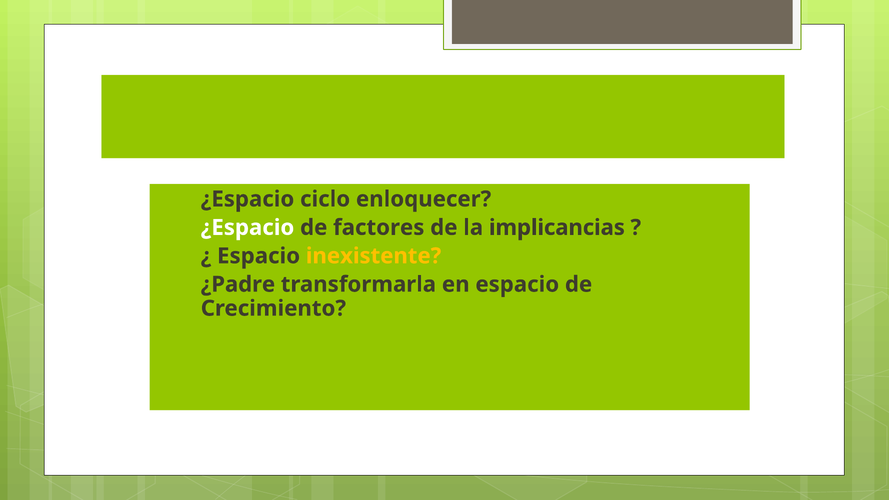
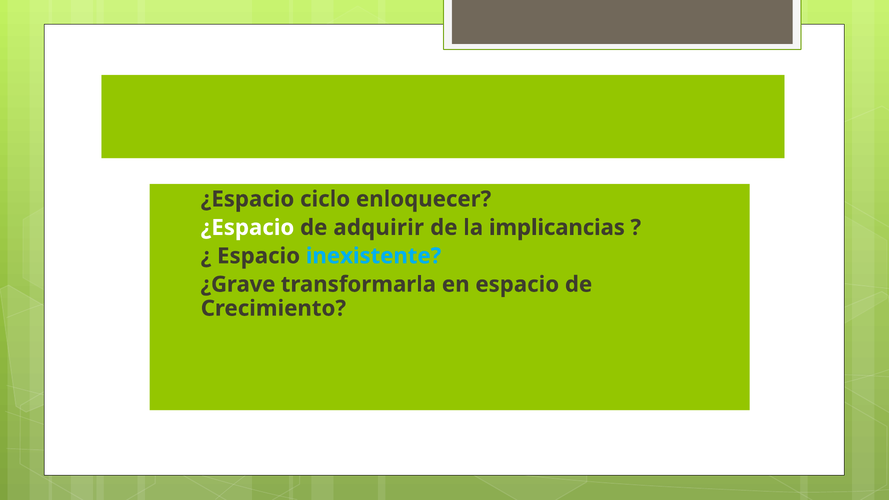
factores: factores -> adquirir
inexistente colour: yellow -> light blue
¿Padre: ¿Padre -> ¿Grave
